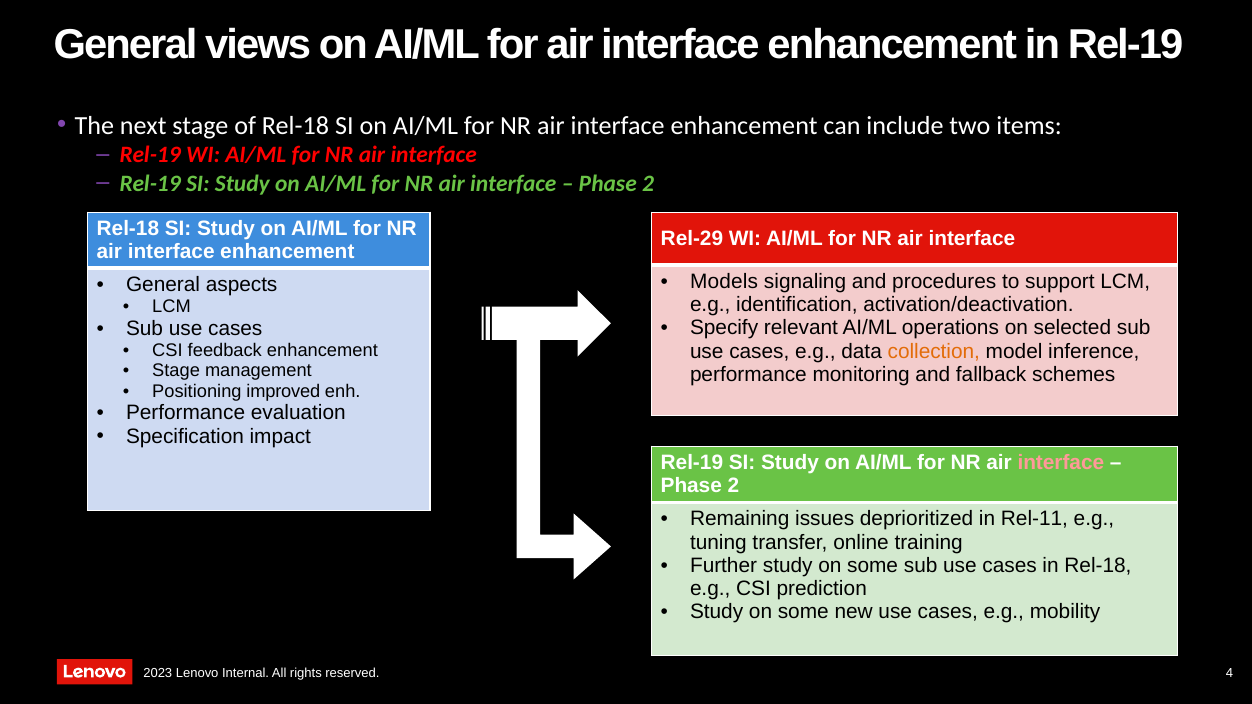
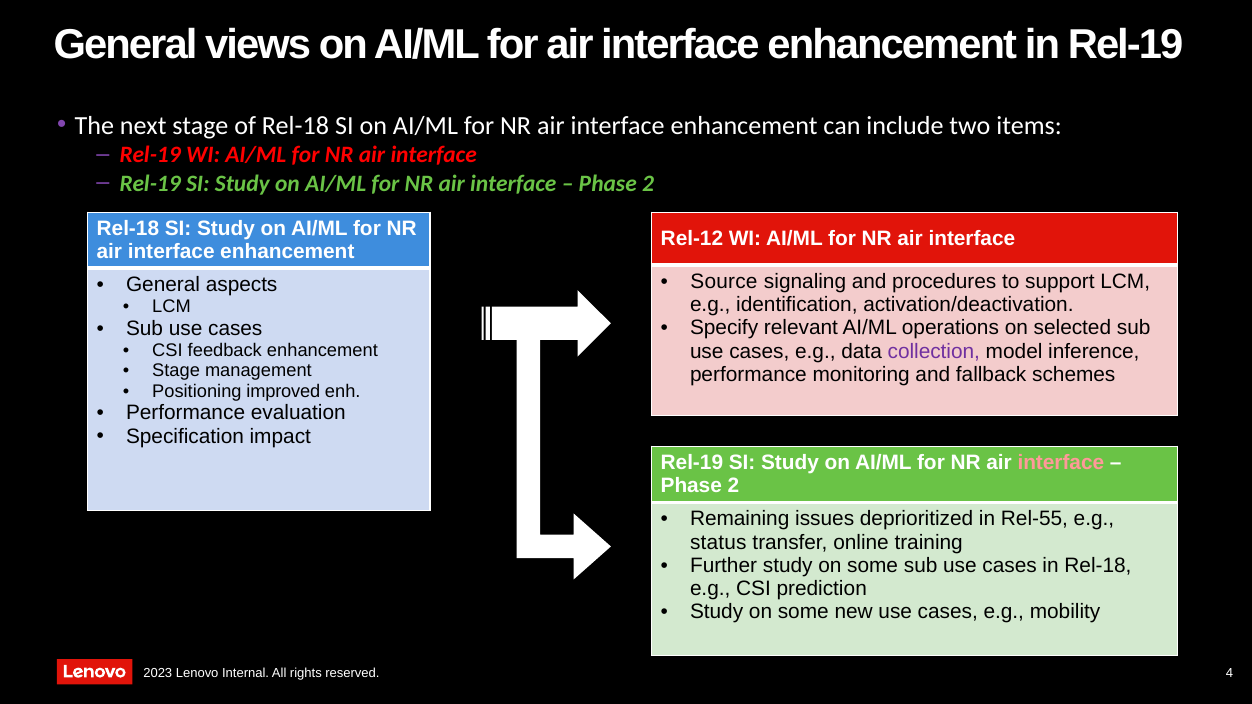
Rel-29: Rel-29 -> Rel-12
Models: Models -> Source
collection colour: orange -> purple
Rel-11: Rel-11 -> Rel-55
tuning: tuning -> status
